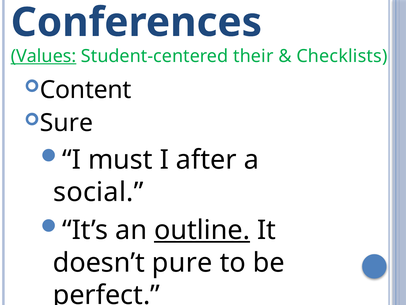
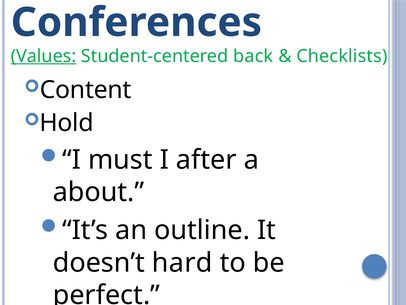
their: their -> back
Sure: Sure -> Hold
social: social -> about
outline underline: present -> none
pure: pure -> hard
